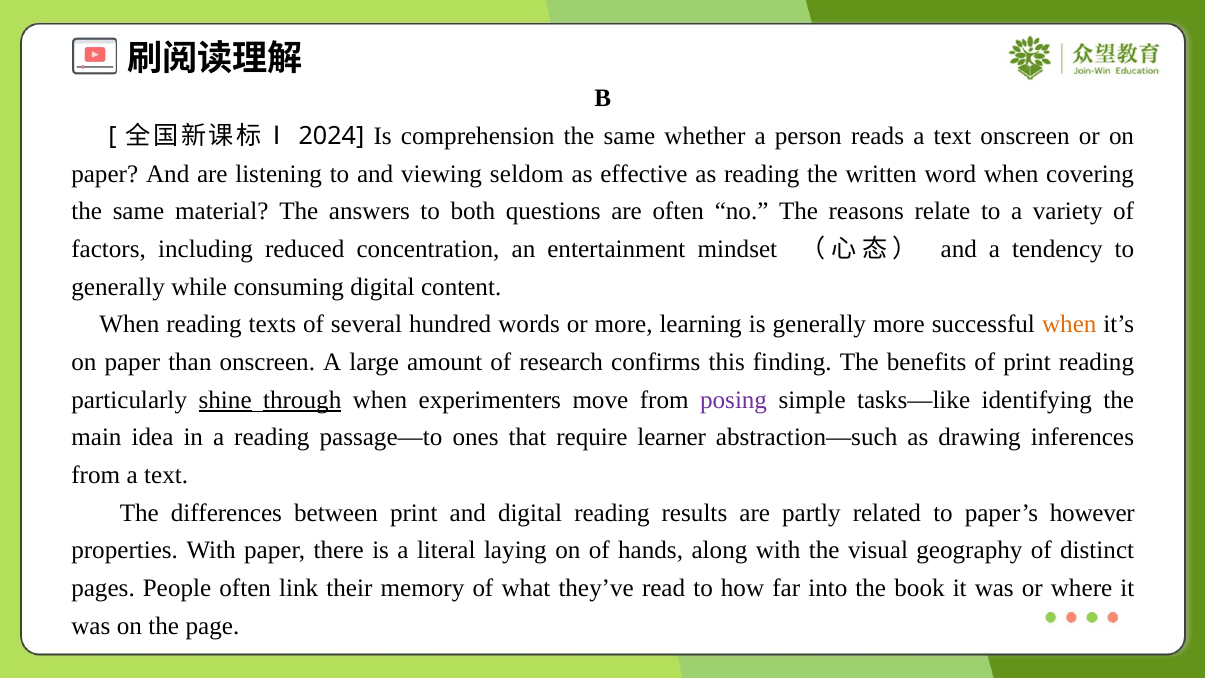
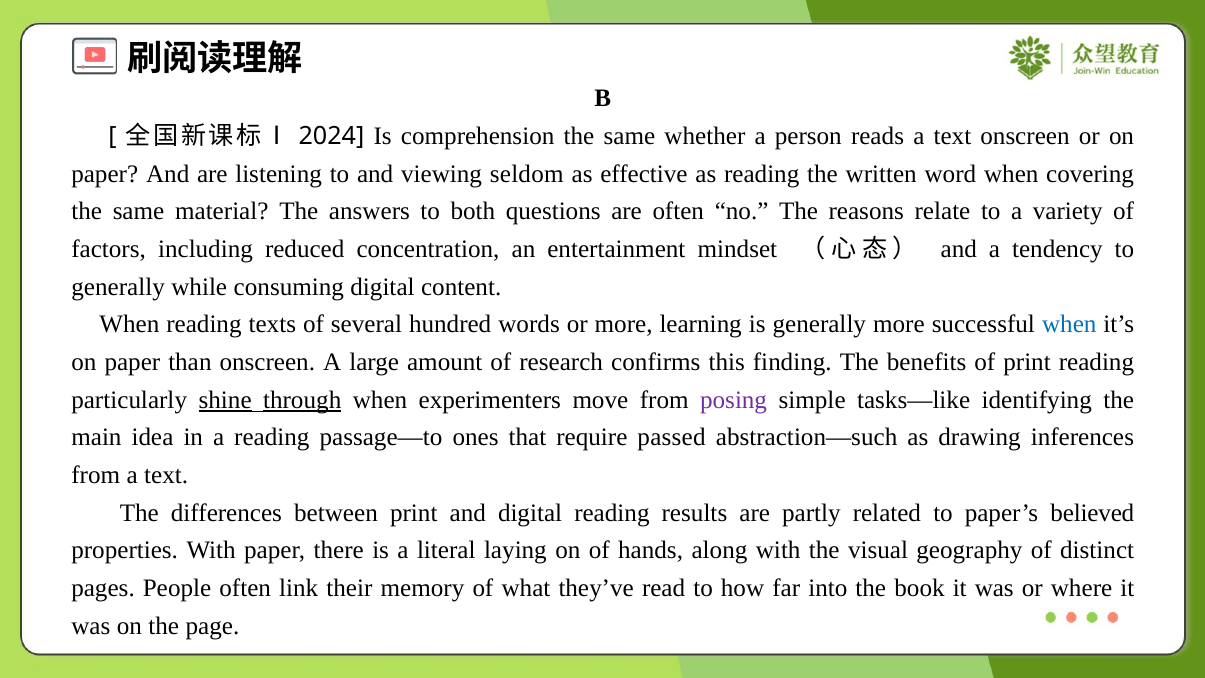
when at (1069, 324) colour: orange -> blue
learner: learner -> passed
however: however -> believed
